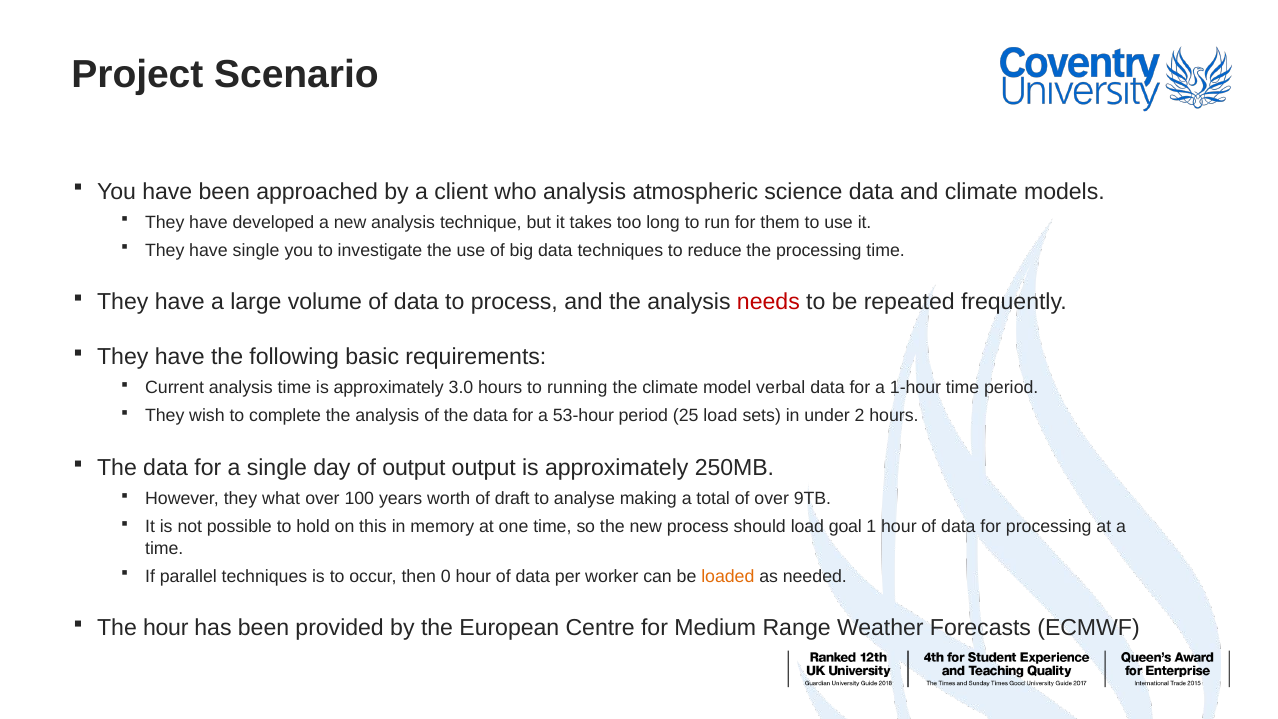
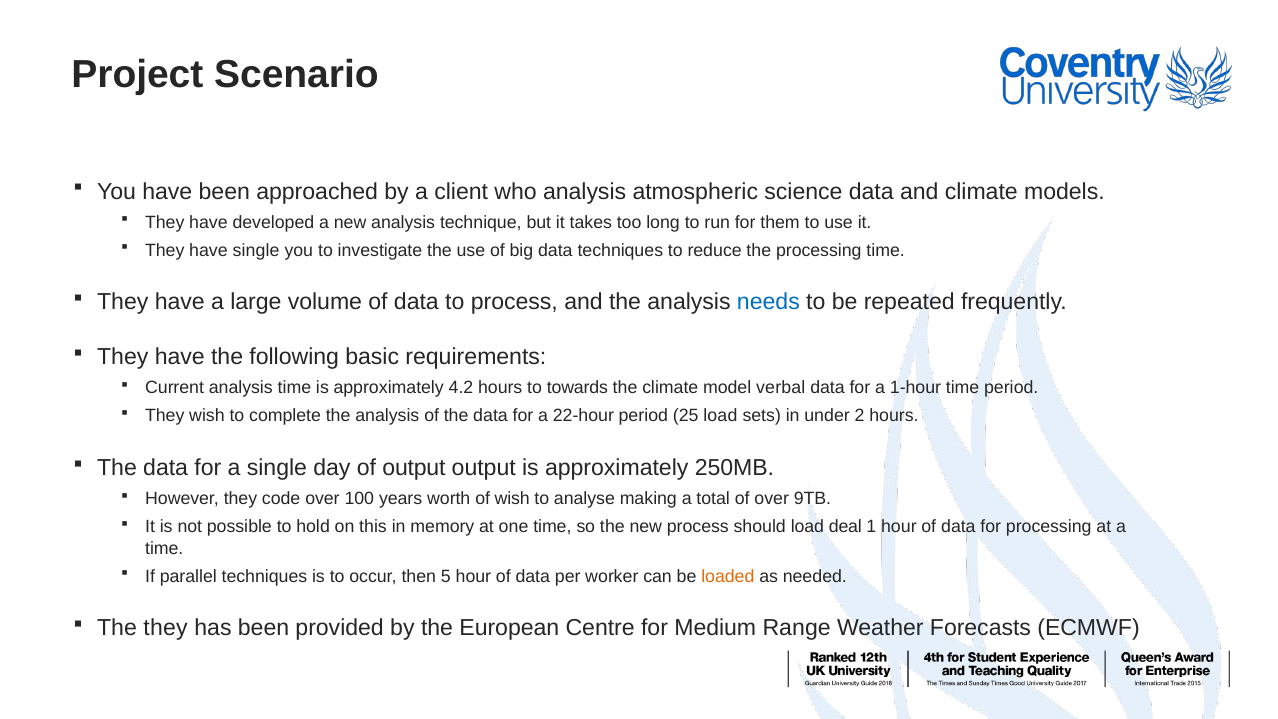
needs colour: red -> blue
3.0: 3.0 -> 4.2
running: running -> towards
53-hour: 53-hour -> 22-hour
what: what -> code
of draft: draft -> wish
goal: goal -> deal
0: 0 -> 5
The hour: hour -> they
